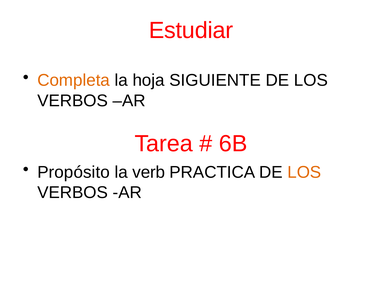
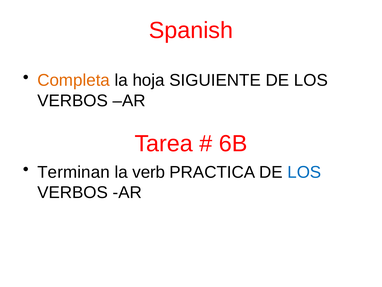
Estudiar: Estudiar -> Spanish
Propósito: Propósito -> Terminan
LOS at (304, 172) colour: orange -> blue
